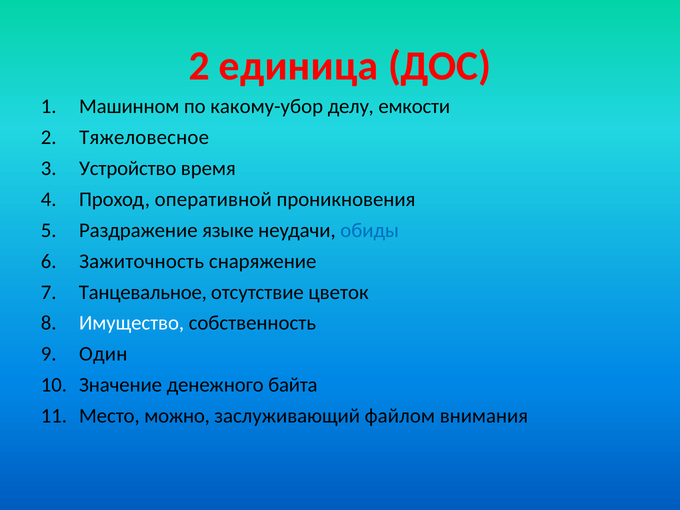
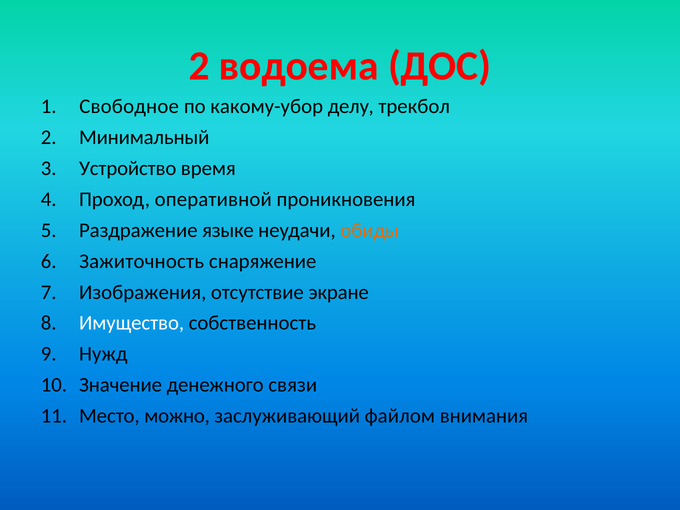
единица: единица -> водоема
Машинном: Машинном -> Свободное
емкости: емкости -> трекбол
Тяжеловесное: Тяжеловесное -> Минимальный
обиды colour: blue -> orange
Танцевальное: Танцевальное -> Изображения
цветок: цветок -> экране
Один: Один -> Нужд
байта: байта -> связи
